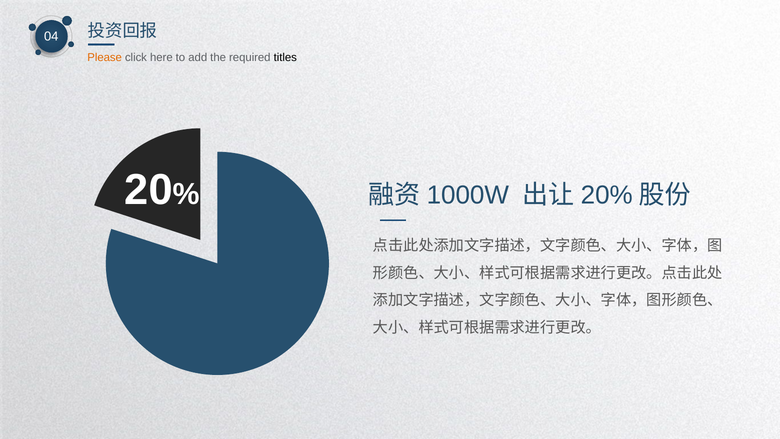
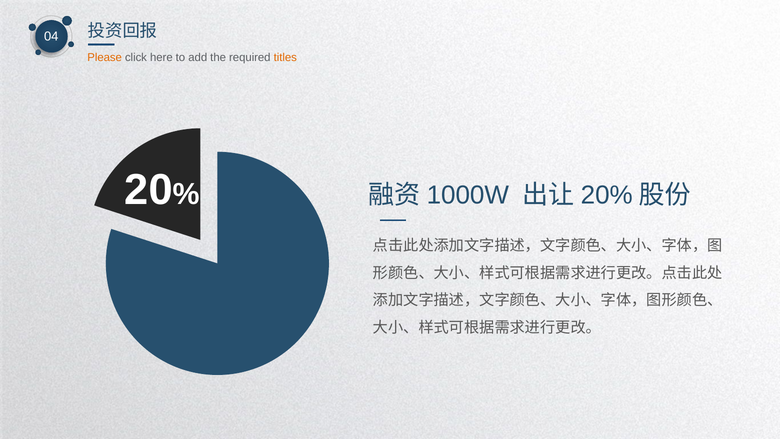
titles colour: black -> orange
